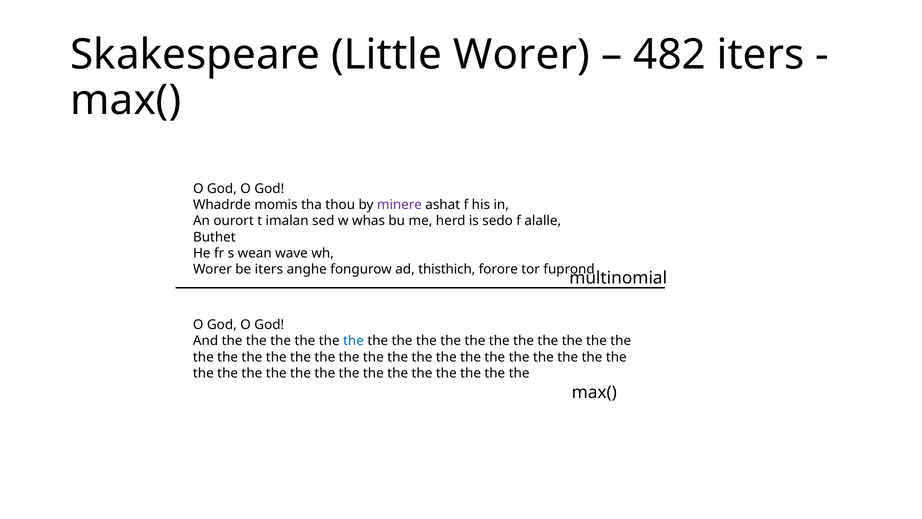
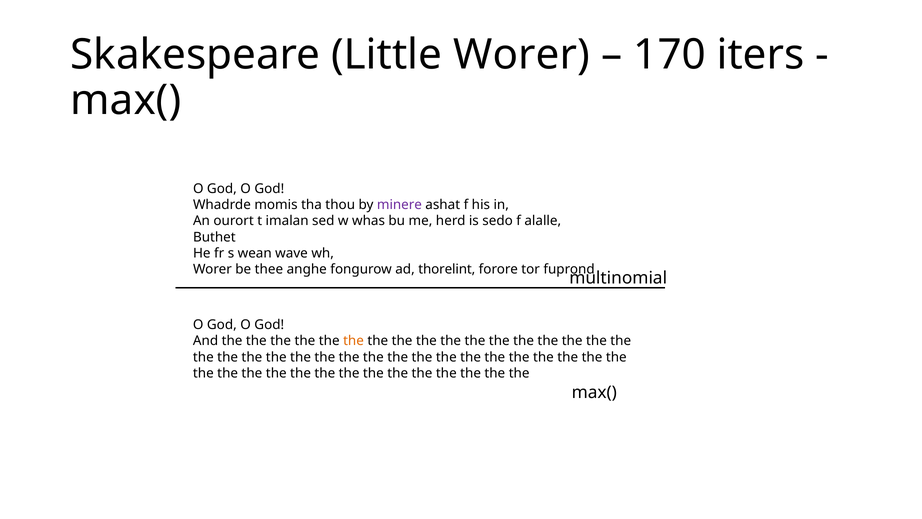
482: 482 -> 170
be iters: iters -> thee
thisthich: thisthich -> thorelint
the at (354, 341) colour: blue -> orange
